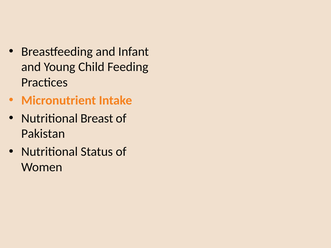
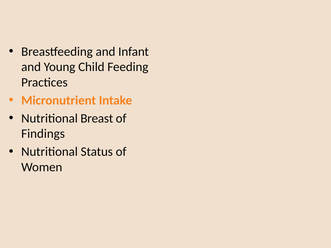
Pakistan: Pakistan -> Findings
